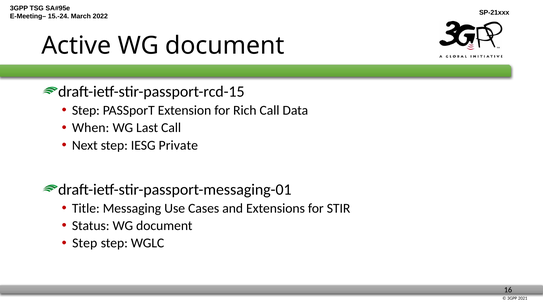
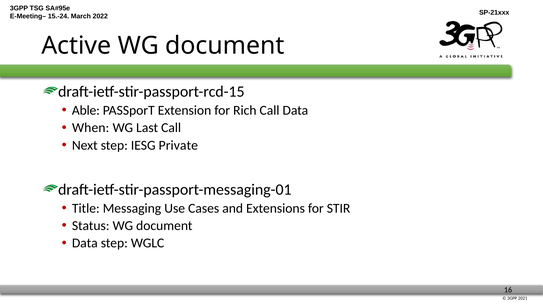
Step at (86, 111): Step -> Able
Step at (85, 243): Step -> Data
